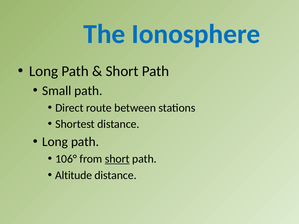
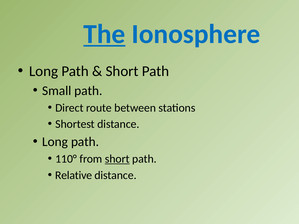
The underline: none -> present
106°: 106° -> 110°
Altitude: Altitude -> Relative
